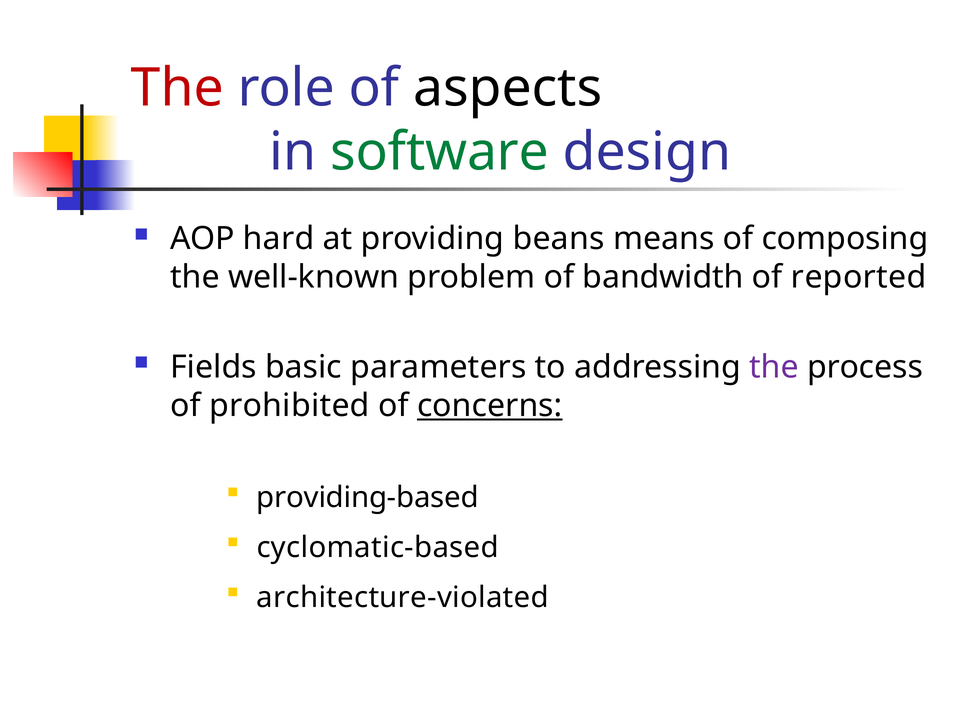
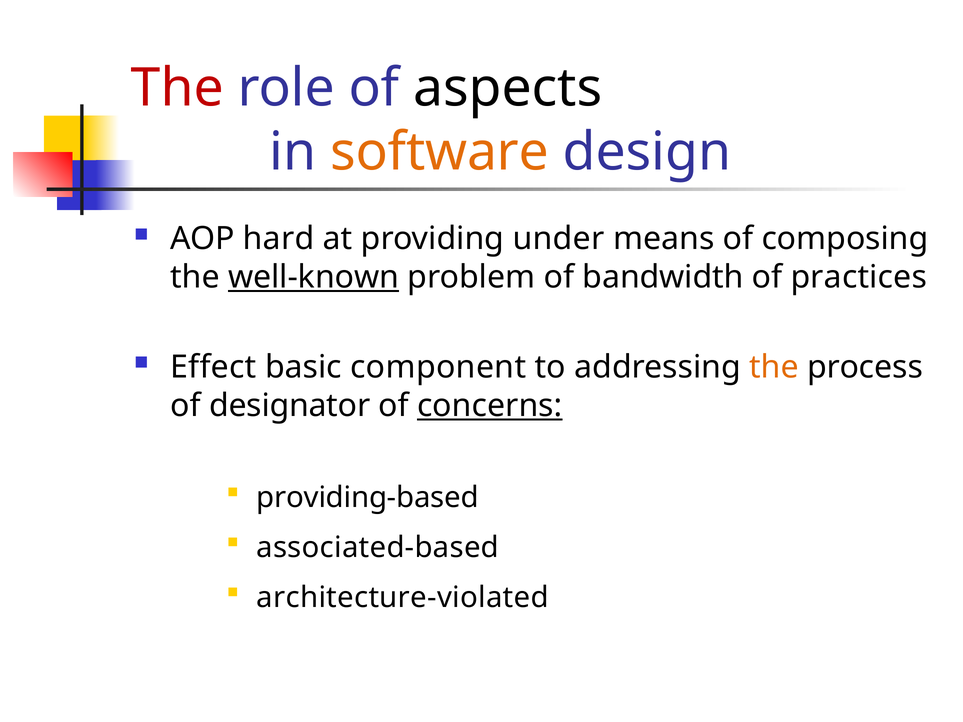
software colour: green -> orange
beans: beans -> under
well-known underline: none -> present
reported: reported -> practices
Fields: Fields -> Effect
parameters: parameters -> component
the at (774, 367) colour: purple -> orange
prohibited: prohibited -> designator
cyclomatic-based: cyclomatic-based -> associated-based
